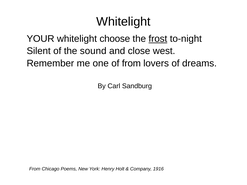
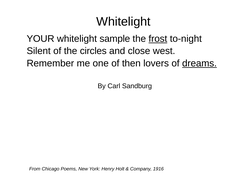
choose: choose -> sample
sound: sound -> circles
of from: from -> then
dreams underline: none -> present
